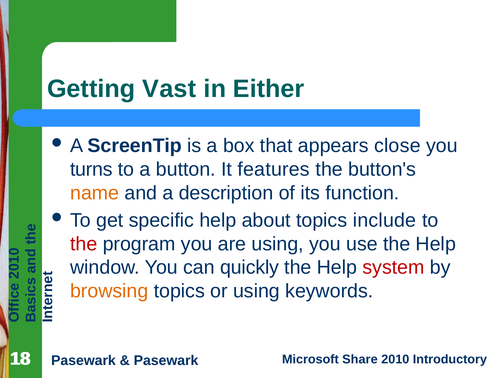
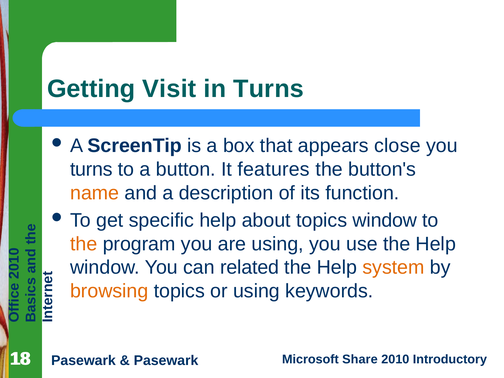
Vast: Vast -> Visit
in Either: Either -> Turns
topics include: include -> window
the at (84, 244) colour: red -> orange
quickly: quickly -> related
system colour: red -> orange
